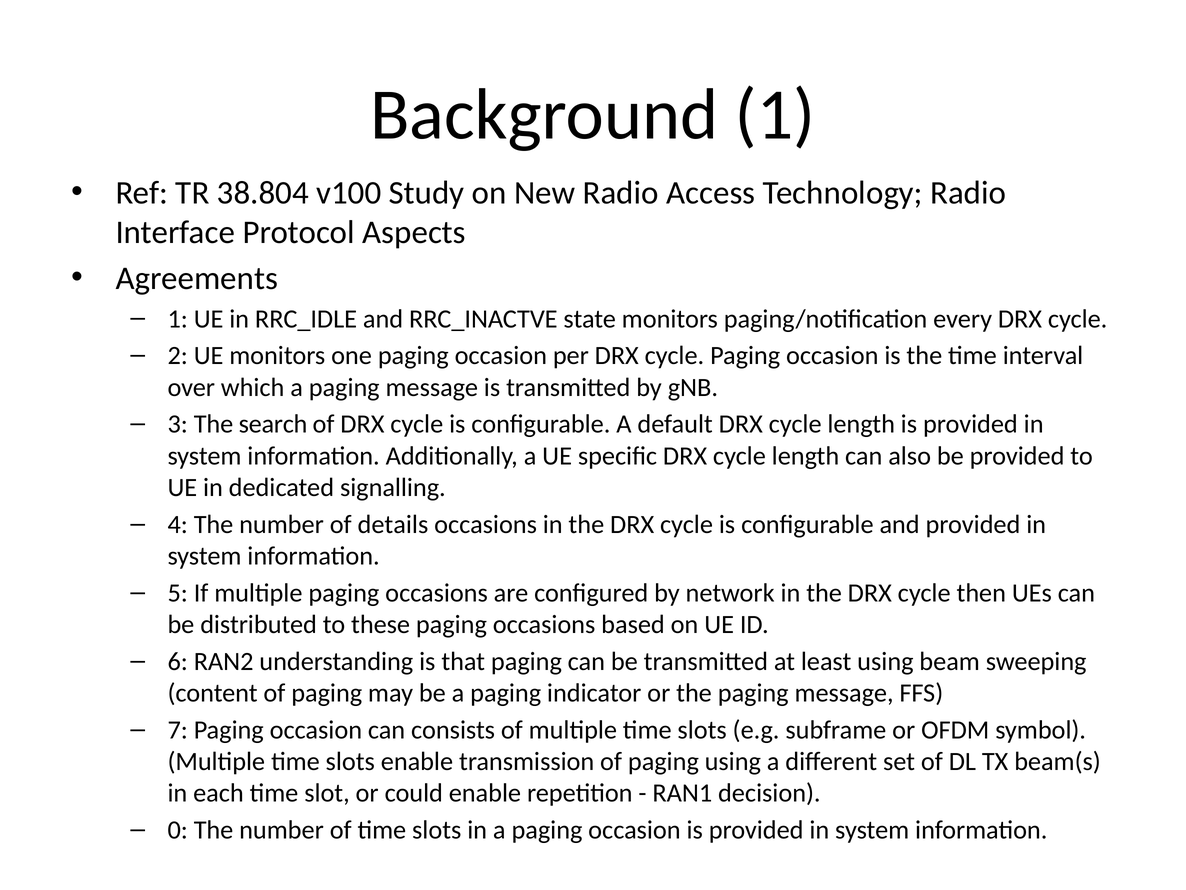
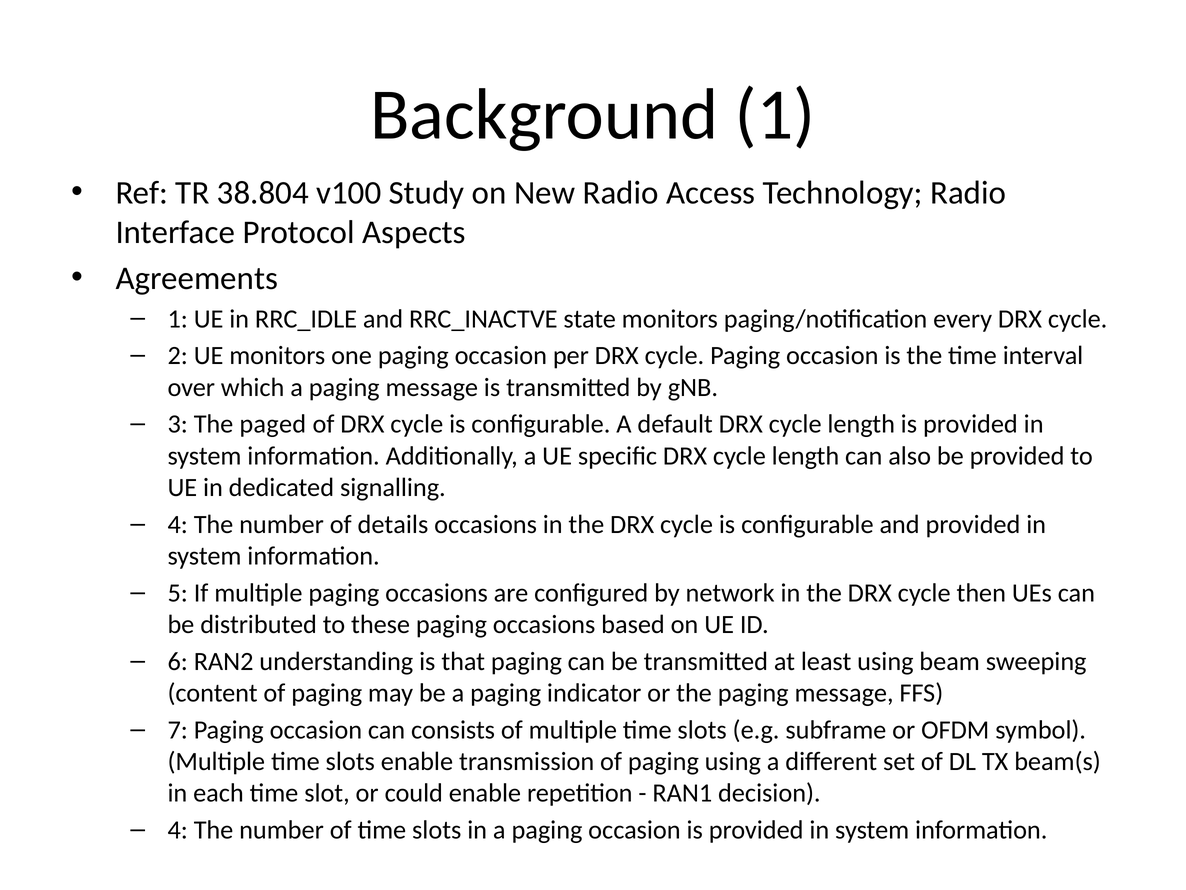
search: search -> paged
0 at (178, 830): 0 -> 4
